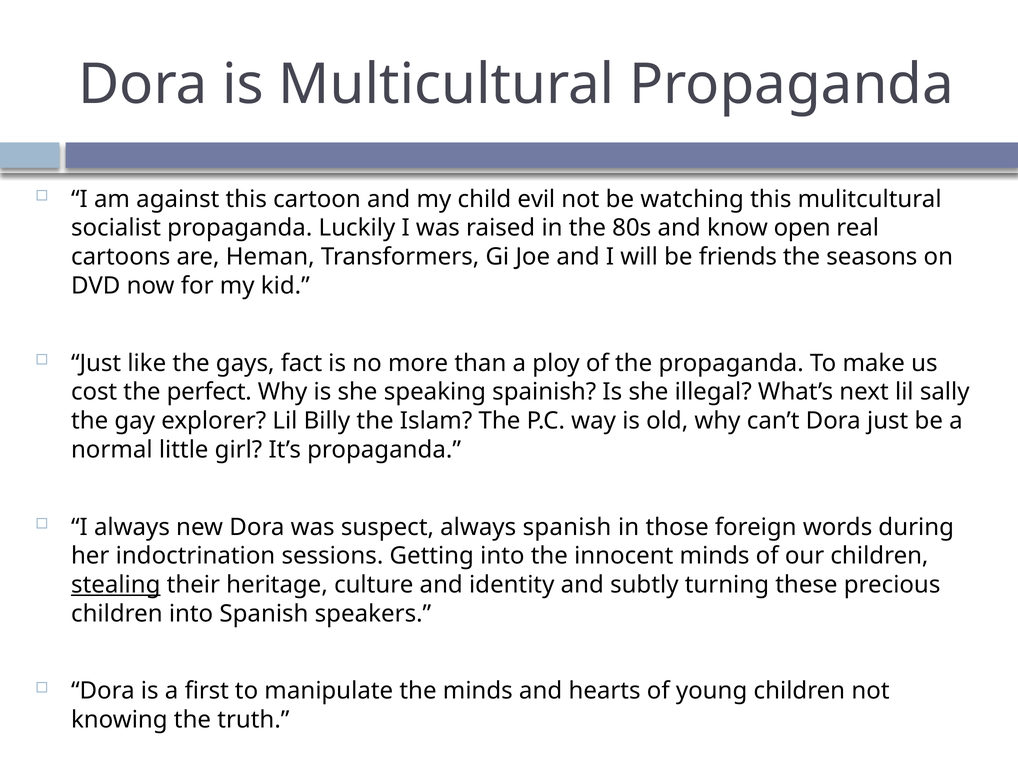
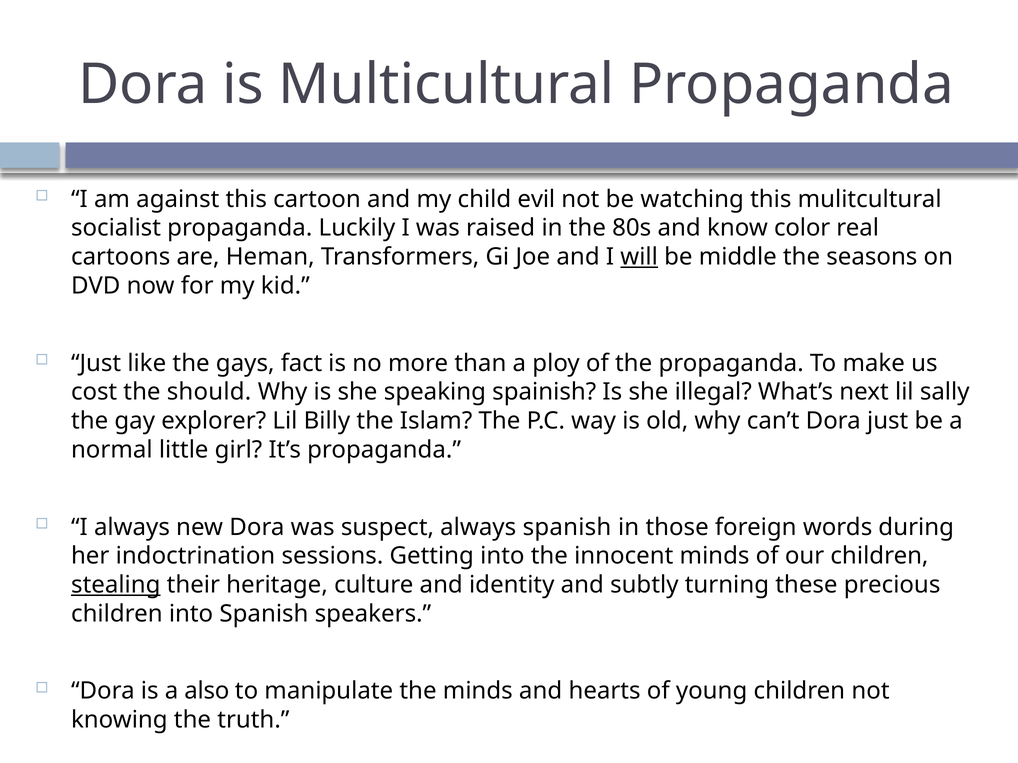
open: open -> color
will underline: none -> present
friends: friends -> middle
perfect: perfect -> should
first: first -> also
